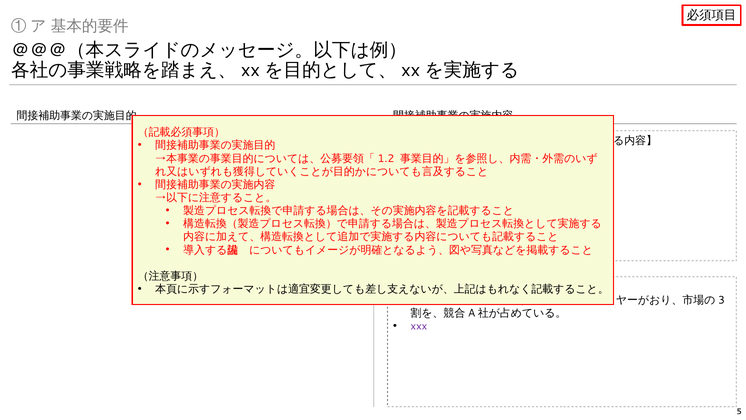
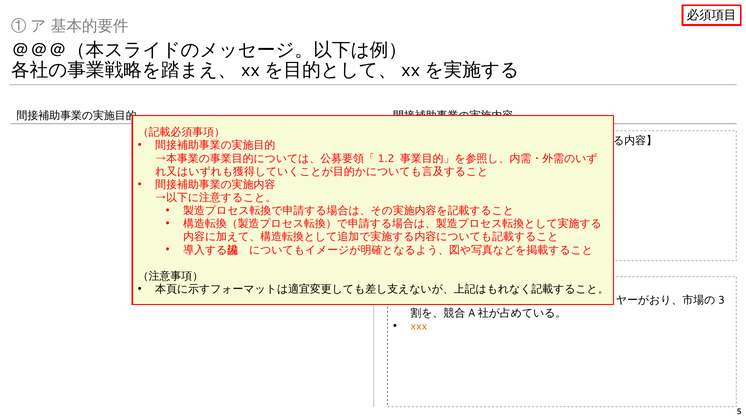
xxx at (419, 326) colour: purple -> orange
